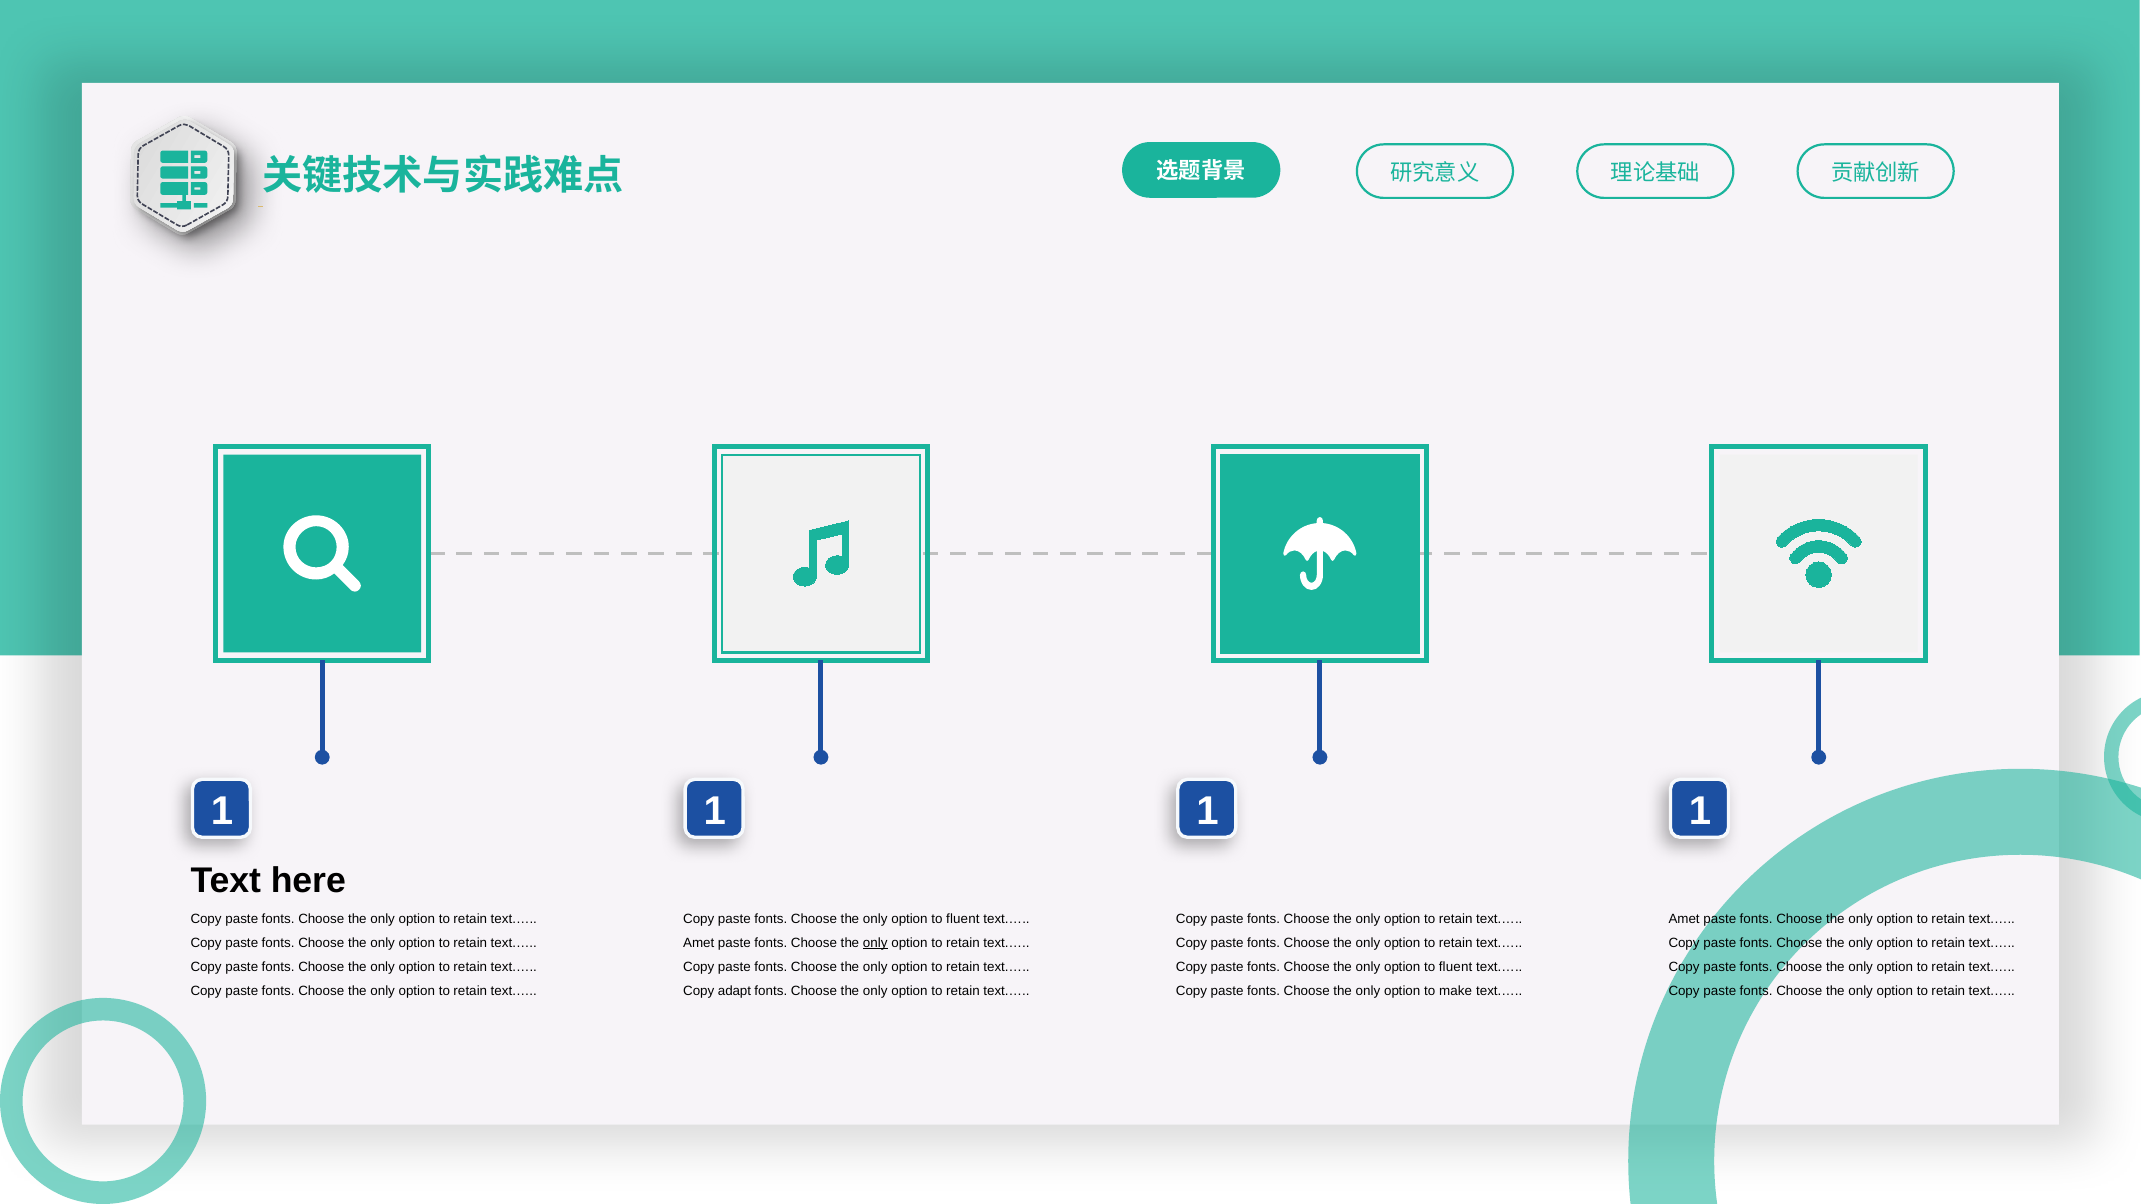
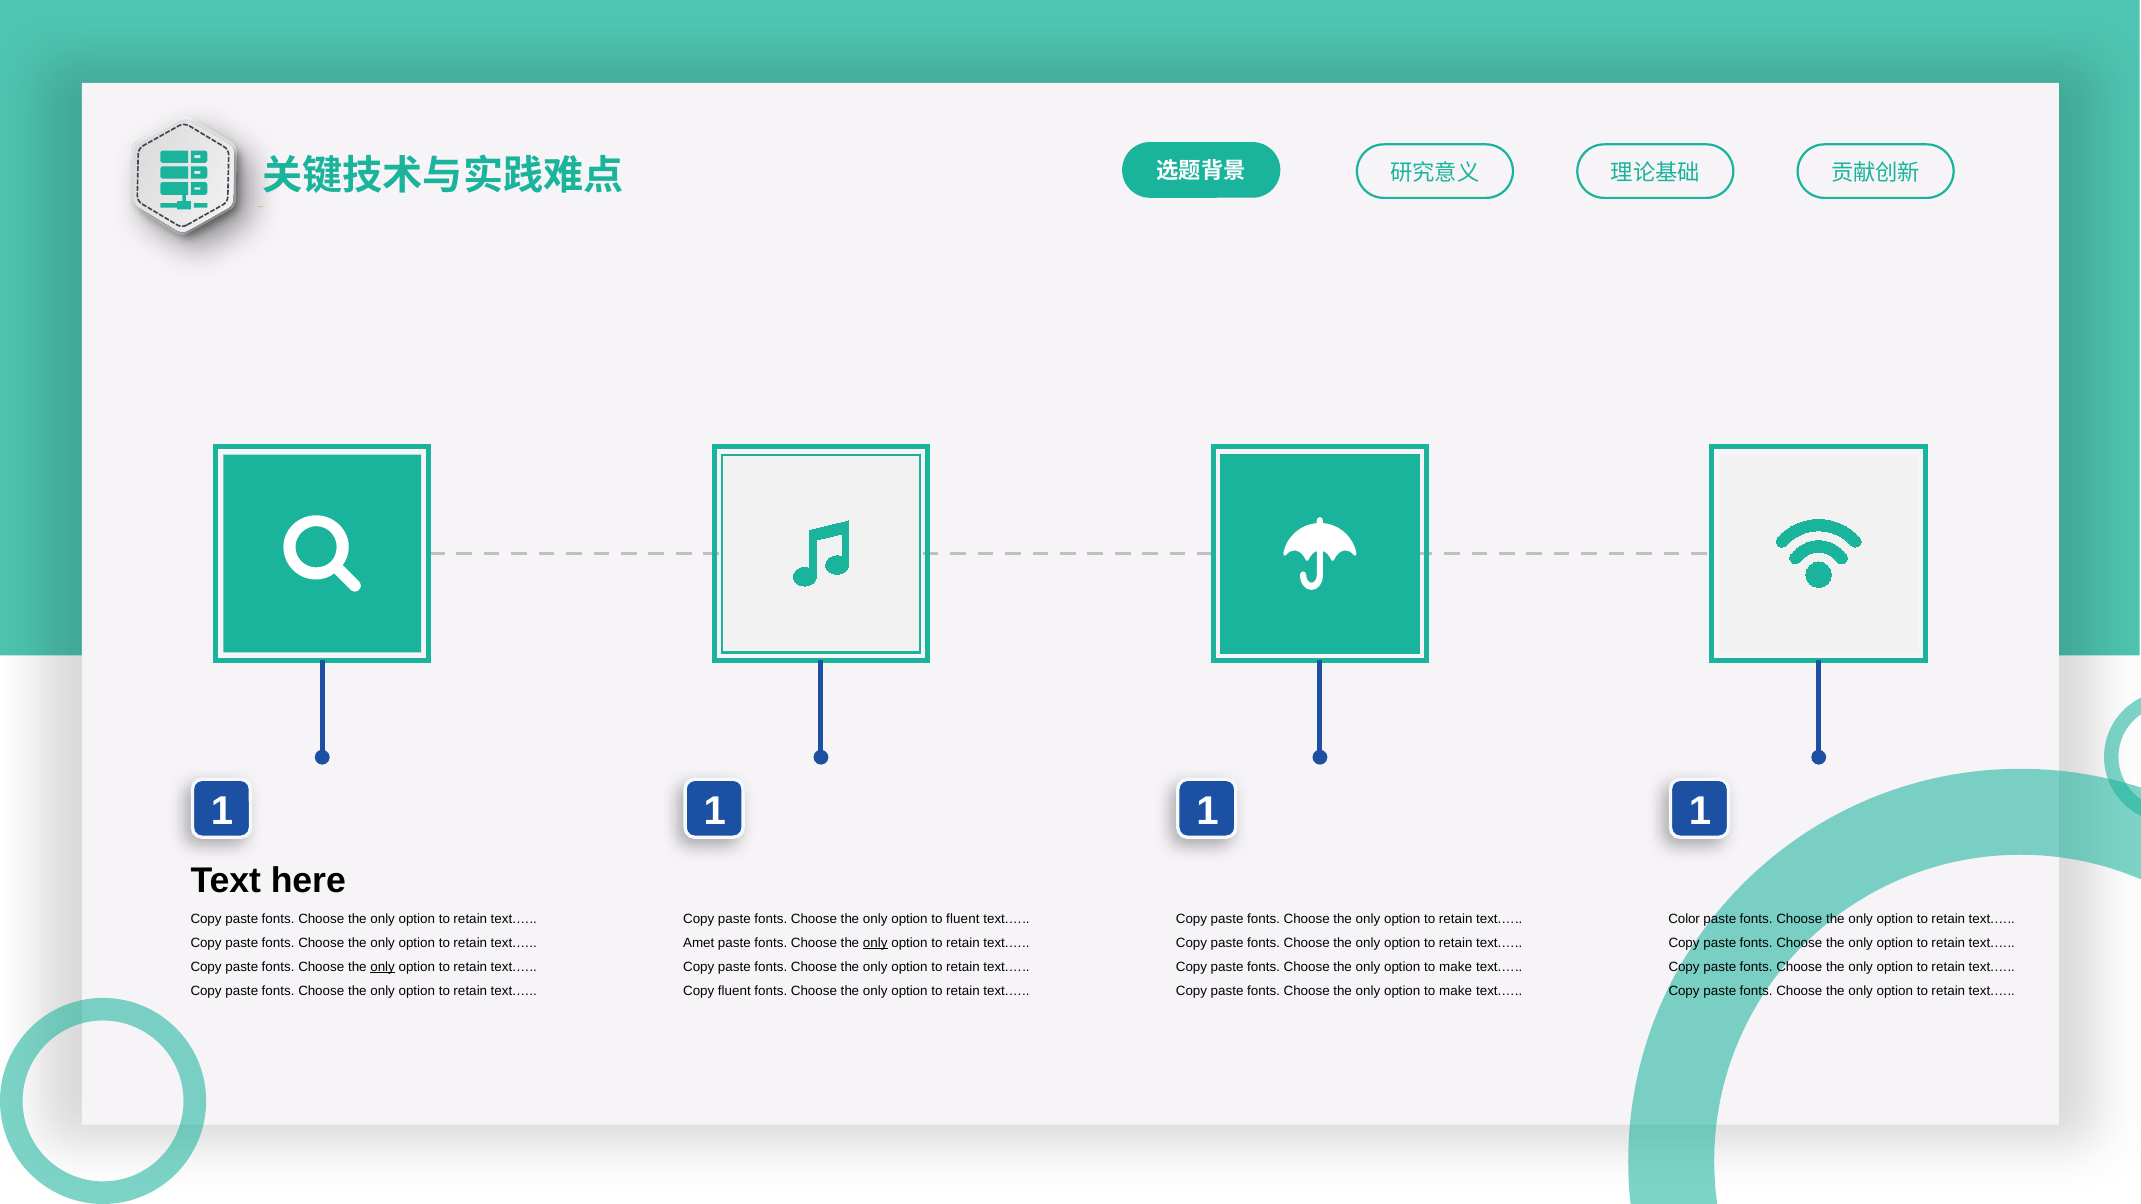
Amet at (1684, 919): Amet -> Color
only at (383, 967) underline: none -> present
fluent at (1456, 967): fluent -> make
Copy adapt: adapt -> fluent
